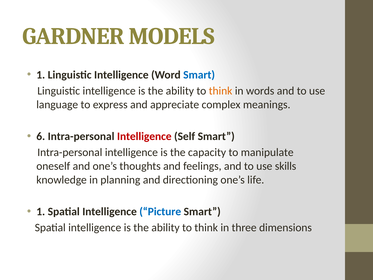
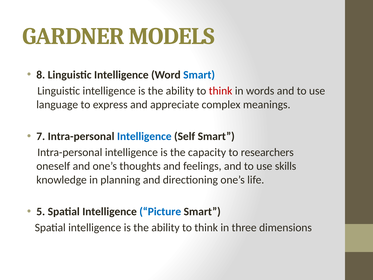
1 at (41, 75): 1 -> 8
think at (221, 91) colour: orange -> red
6: 6 -> 7
Intelligence at (144, 136) colour: red -> blue
manipulate: manipulate -> researchers
1 at (41, 211): 1 -> 5
